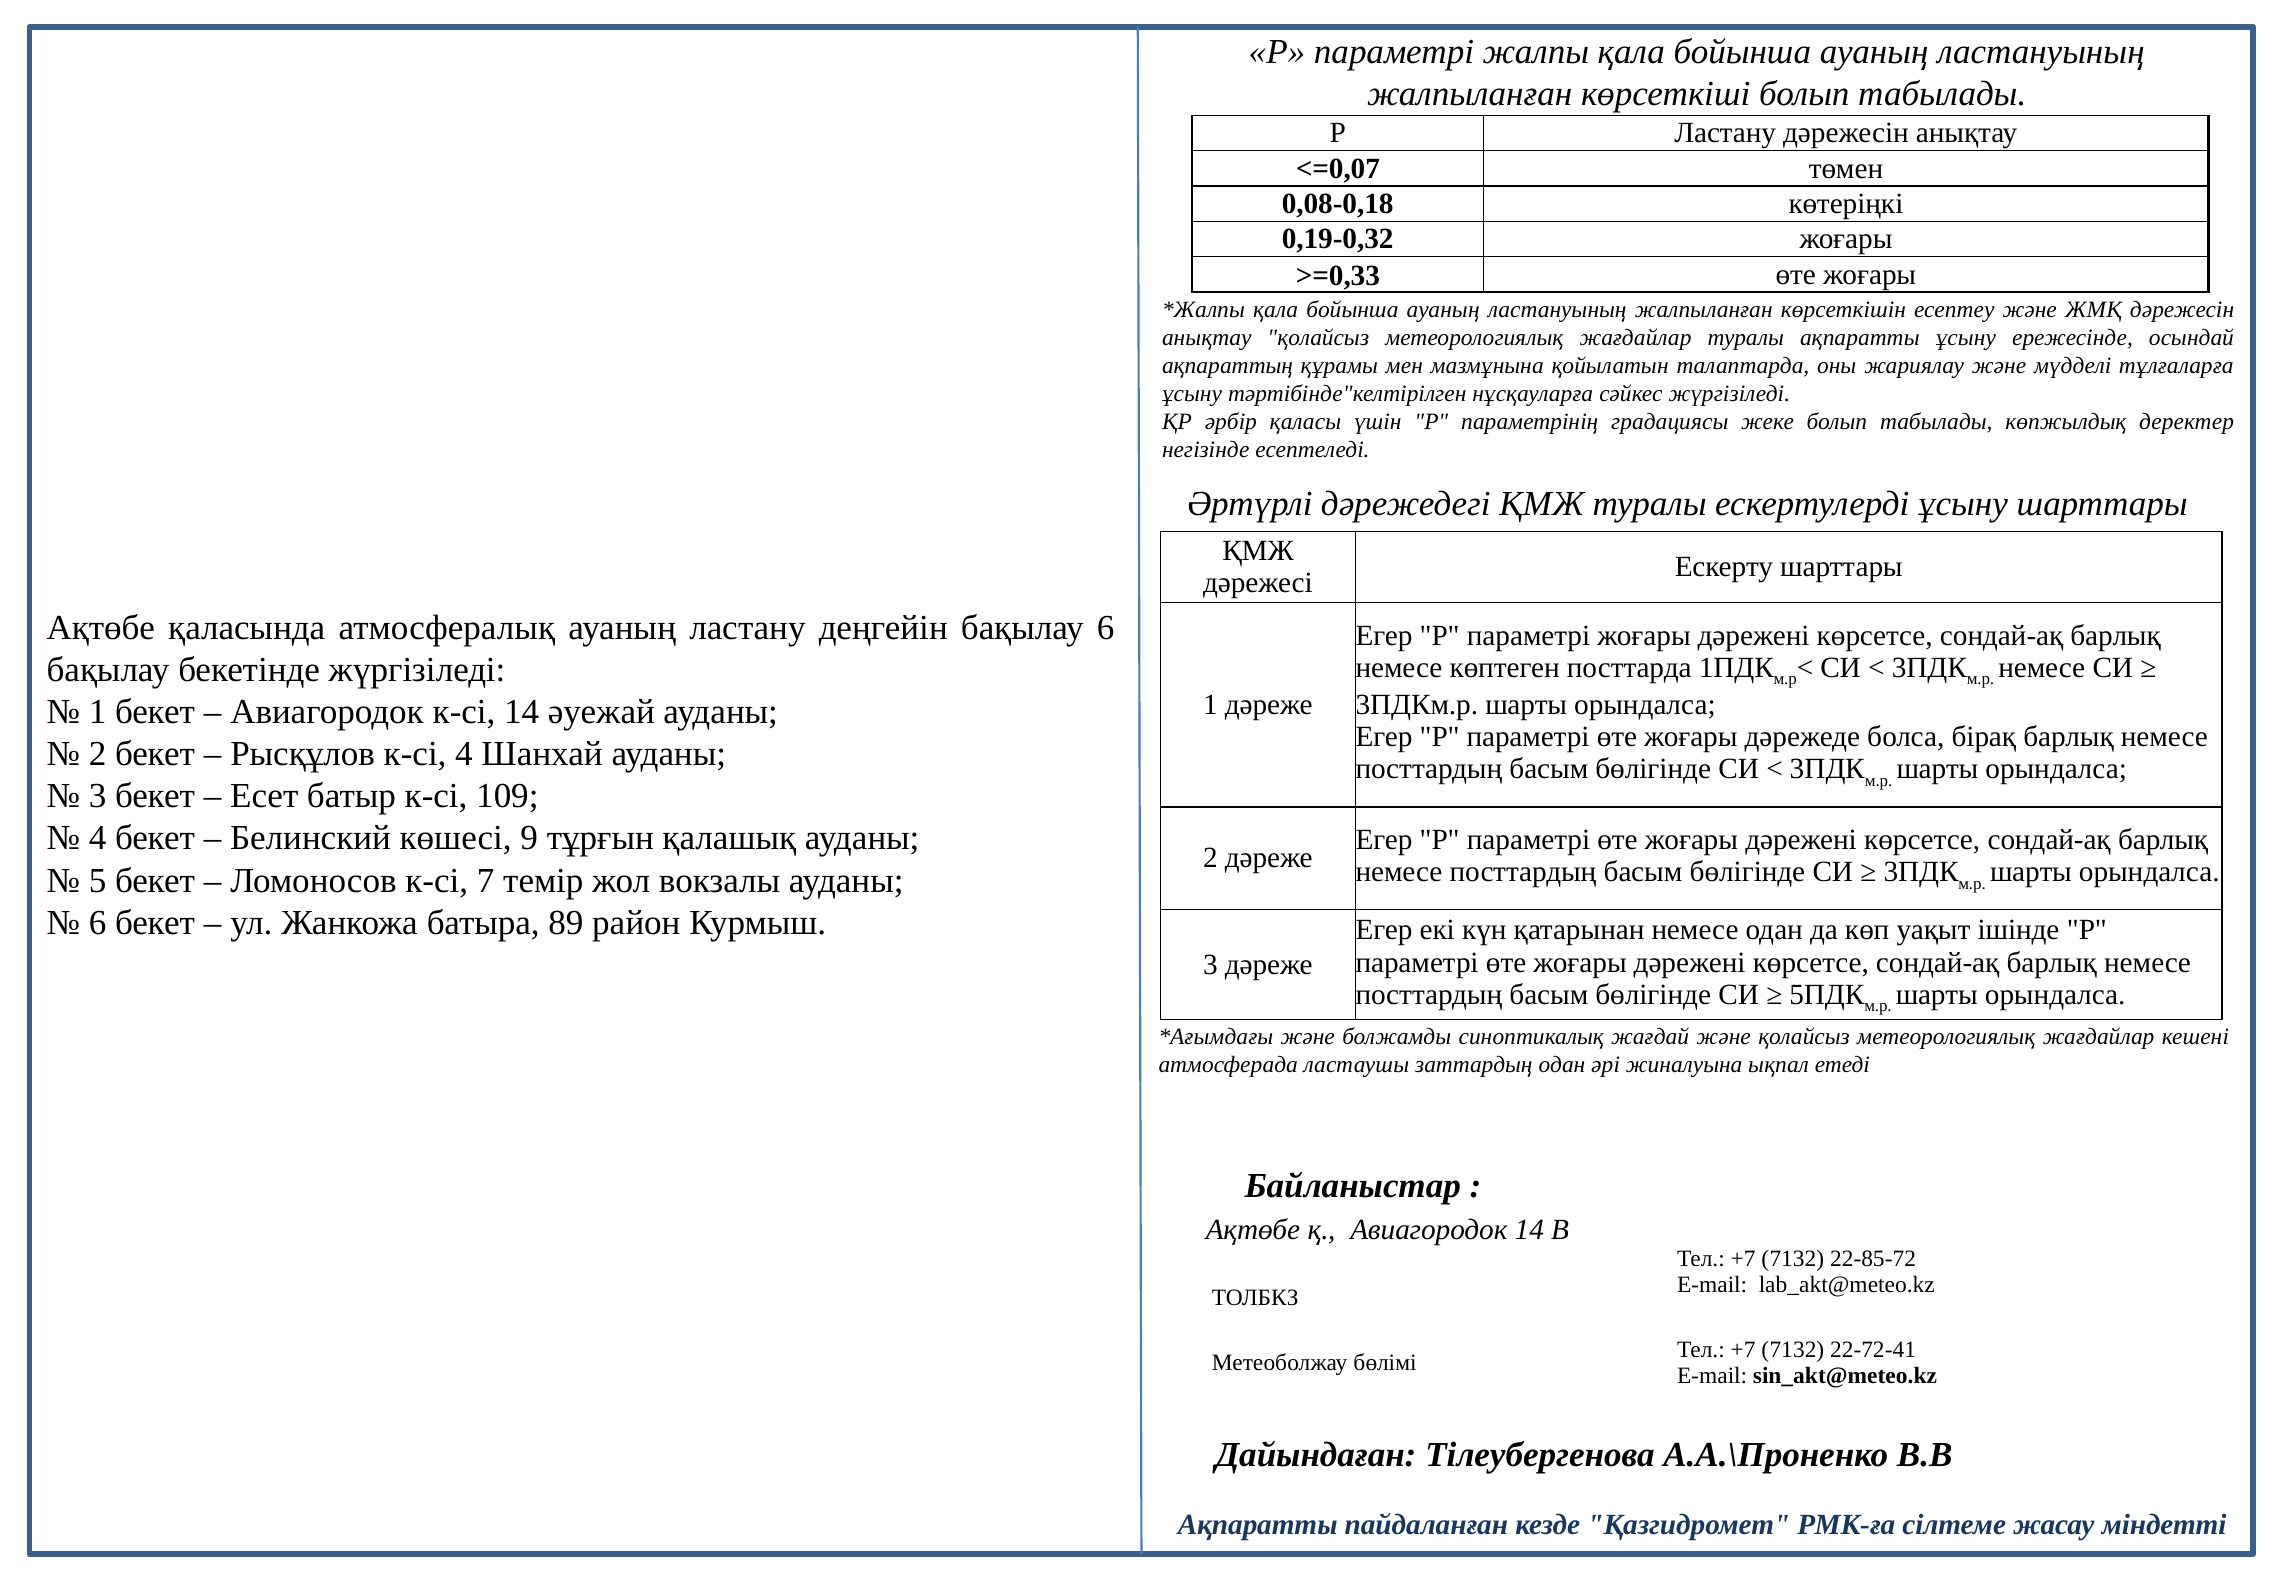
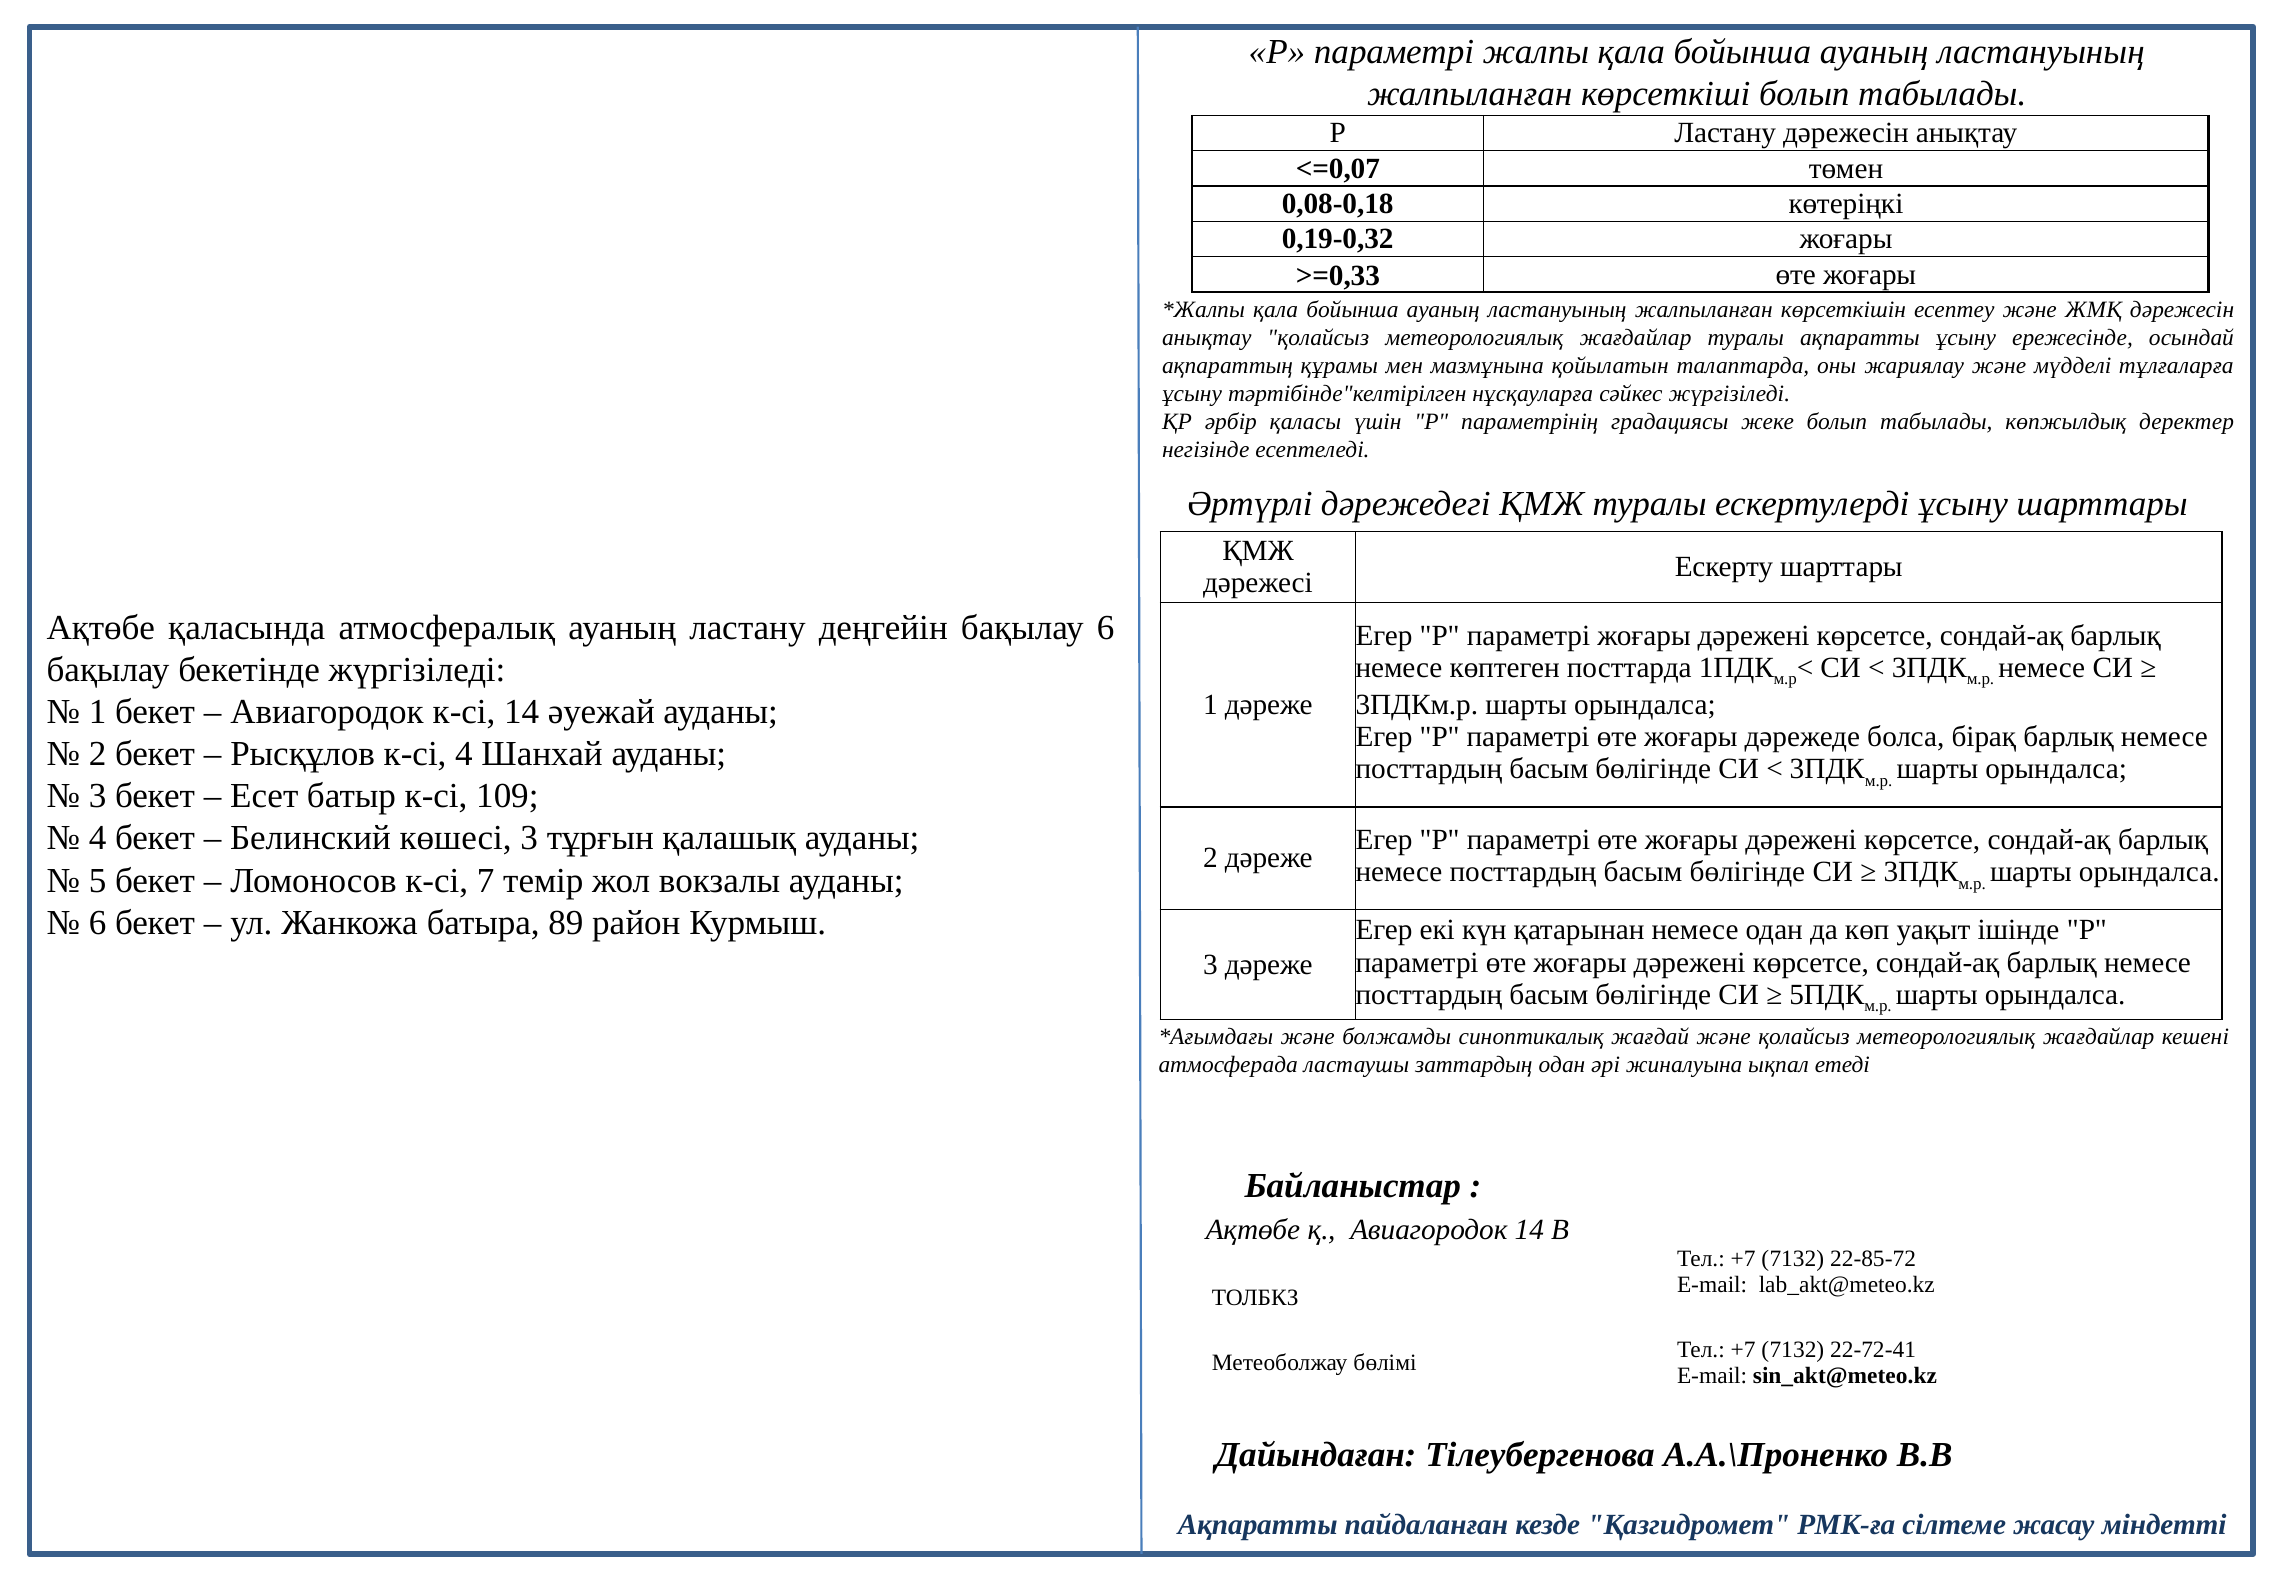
көшесі 9: 9 -> 3
